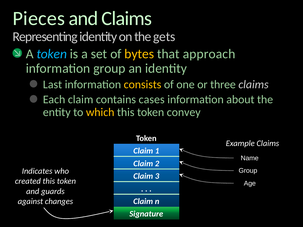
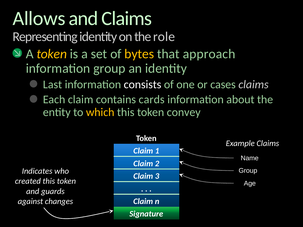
Pieces: Pieces -> Allows
gets: gets -> role
token at (52, 54) colour: light blue -> yellow
consists colour: yellow -> white
three: three -> cases
cases: cases -> cards
